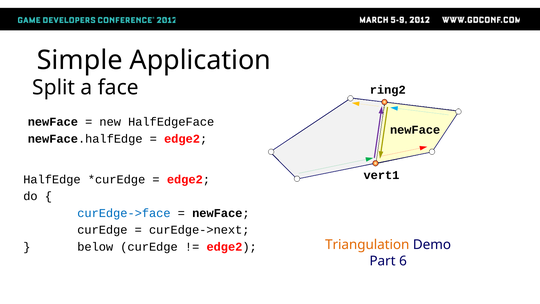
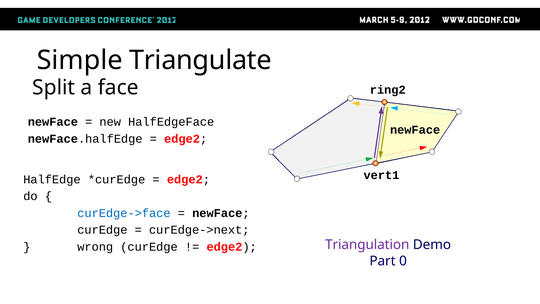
Application: Application -> Triangulate
Triangulation colour: orange -> purple
below: below -> wrong
6: 6 -> 0
